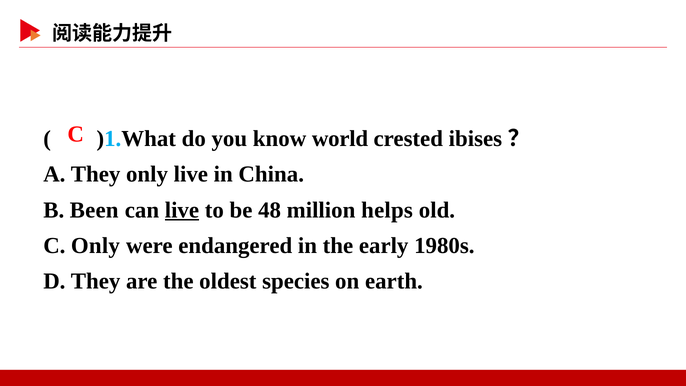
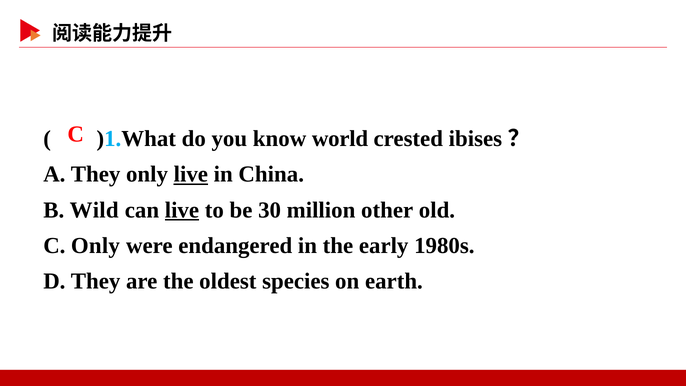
live at (191, 174) underline: none -> present
Been: Been -> Wild
48: 48 -> 30
helps: helps -> other
